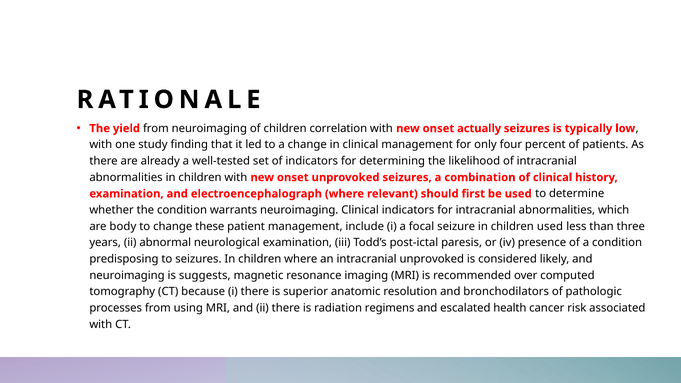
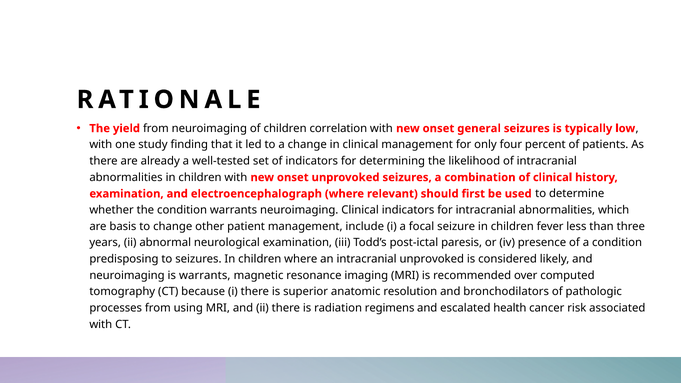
actually: actually -> general
body: body -> basis
these: these -> other
children used: used -> fever
is suggests: suggests -> warrants
